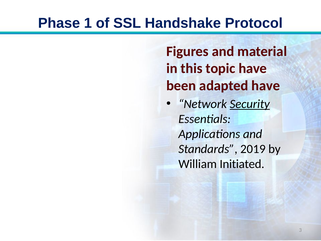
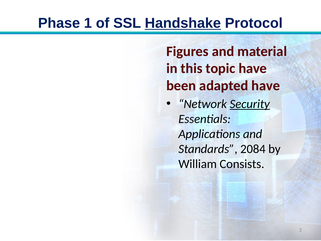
Handshake underline: none -> present
2019: 2019 -> 2084
Initiated: Initiated -> Consists
